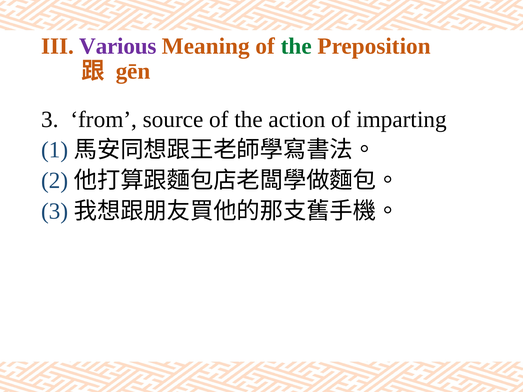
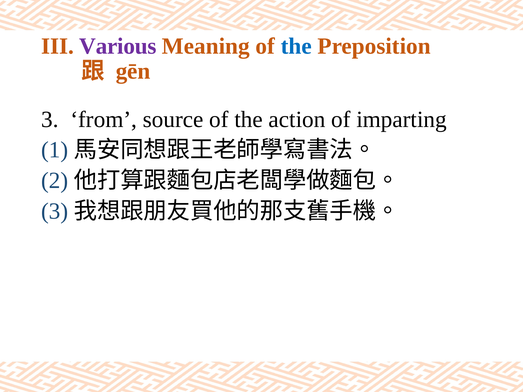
the at (296, 46) colour: green -> blue
